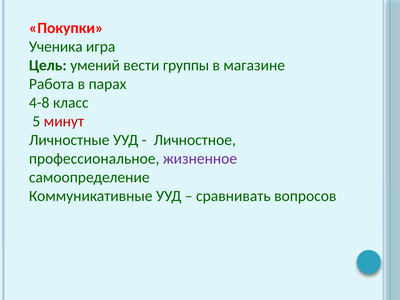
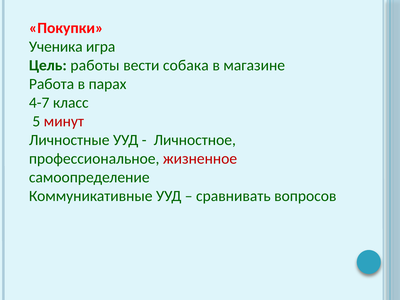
умений: умений -> работы
группы: группы -> собака
4-8: 4-8 -> 4-7
жизненное colour: purple -> red
